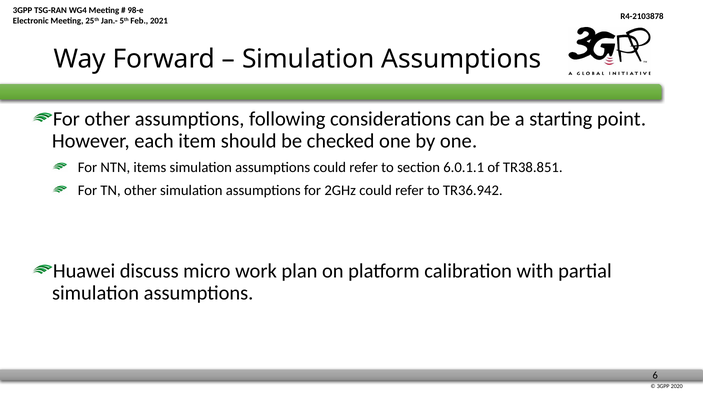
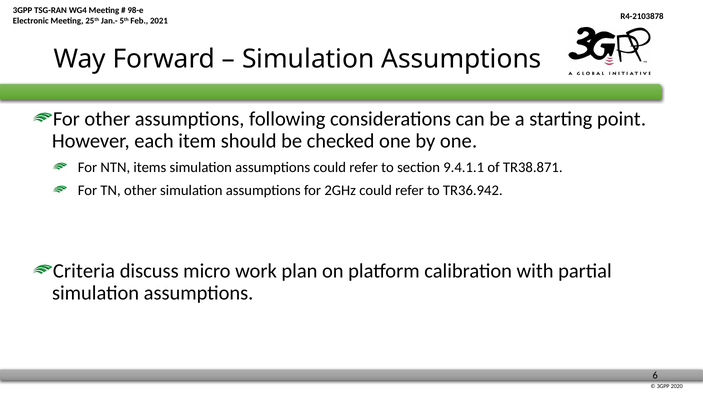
6.0.1.1: 6.0.1.1 -> 9.4.1.1
TR38.851: TR38.851 -> TR38.871
Huawei: Huawei -> Criteria
